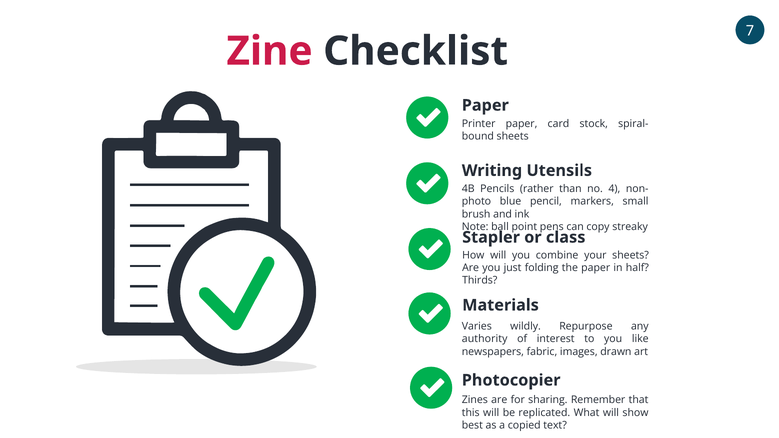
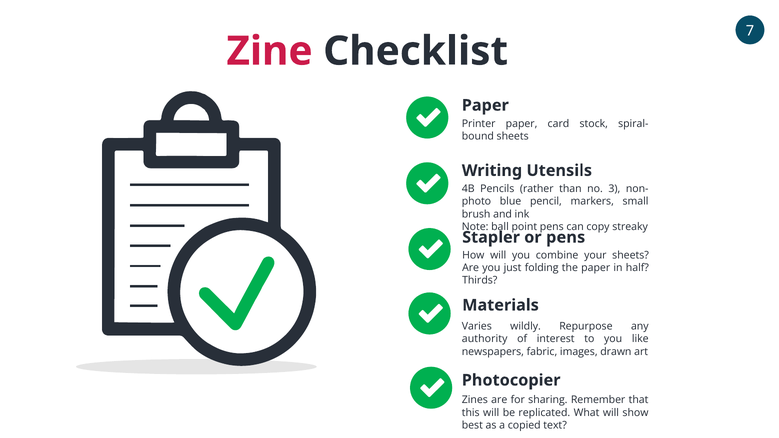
4: 4 -> 3
or class: class -> pens
